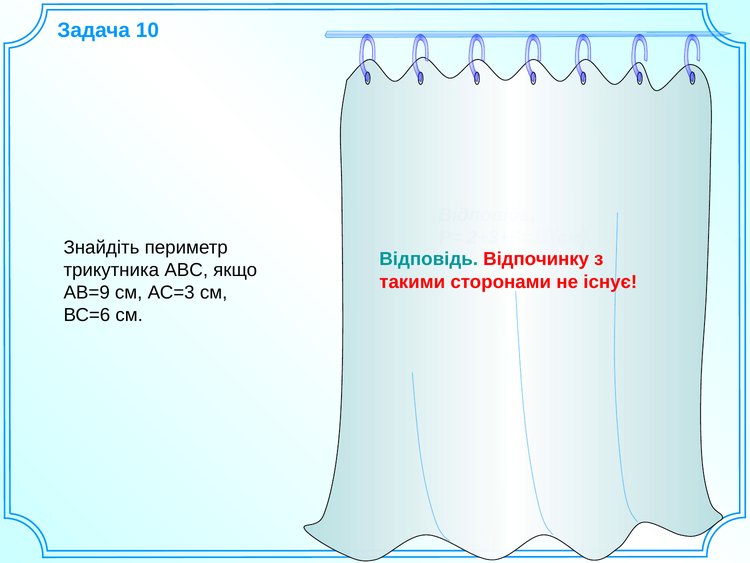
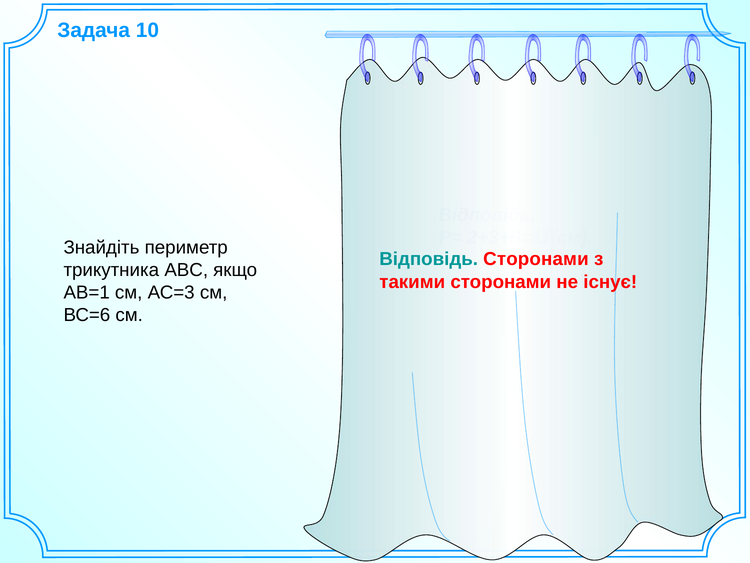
Відповідь Відпочинку: Відпочинку -> Сторонами
АВ=9: АВ=9 -> АВ=1
